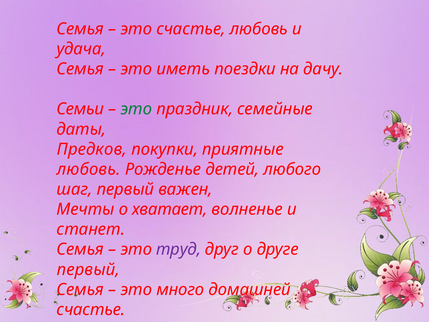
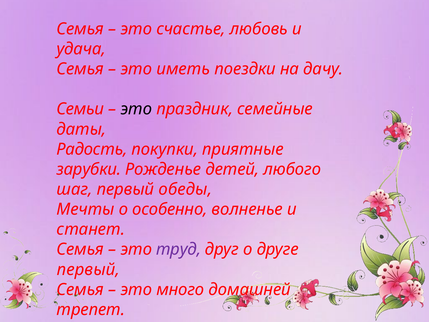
это at (136, 109) colour: green -> black
Предков: Предков -> Радость
любовь at (89, 169): любовь -> зарубки
важен: важен -> обеды
хватает: хватает -> особенно
счастье at (91, 309): счастье -> трепет
